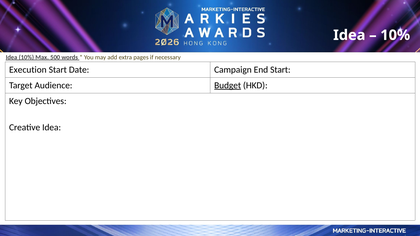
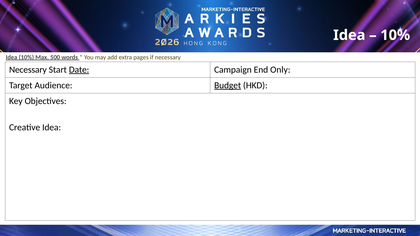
Execution at (28, 70): Execution -> Necessary
Date underline: none -> present
End Start: Start -> Only
